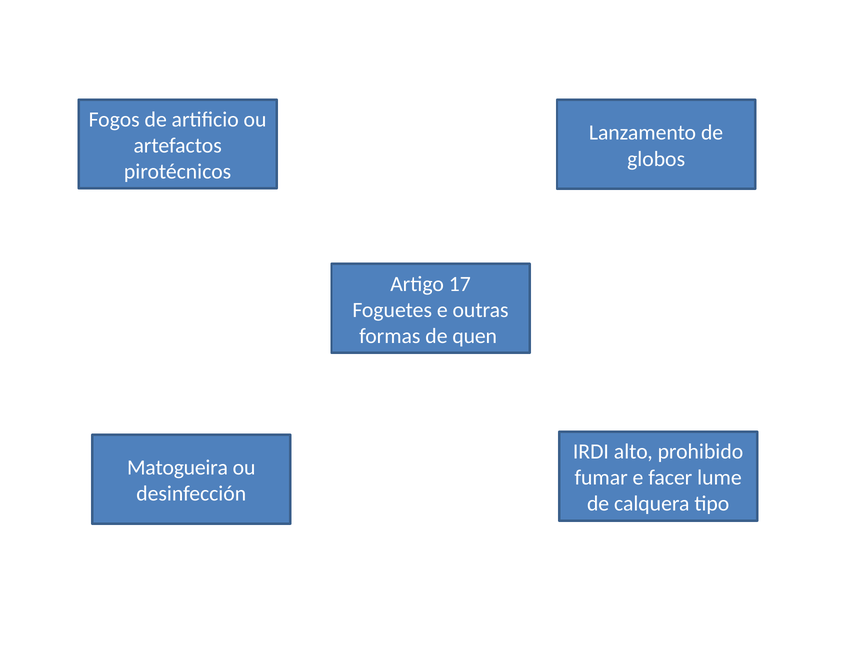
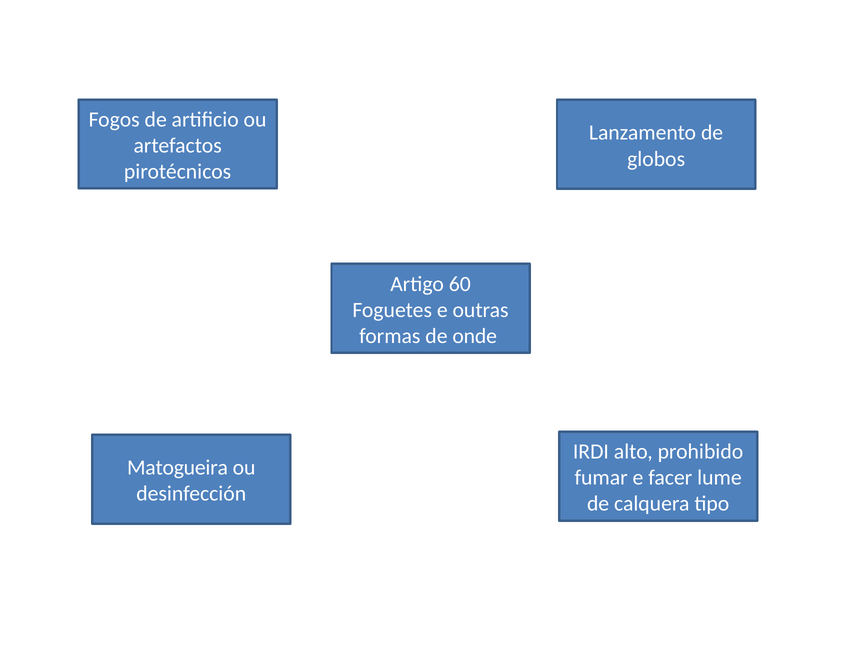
17: 17 -> 60
quen: quen -> onde
